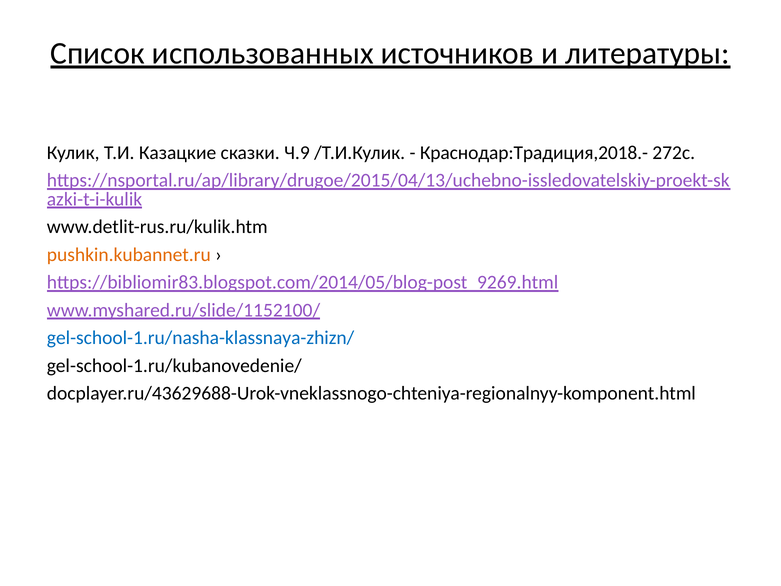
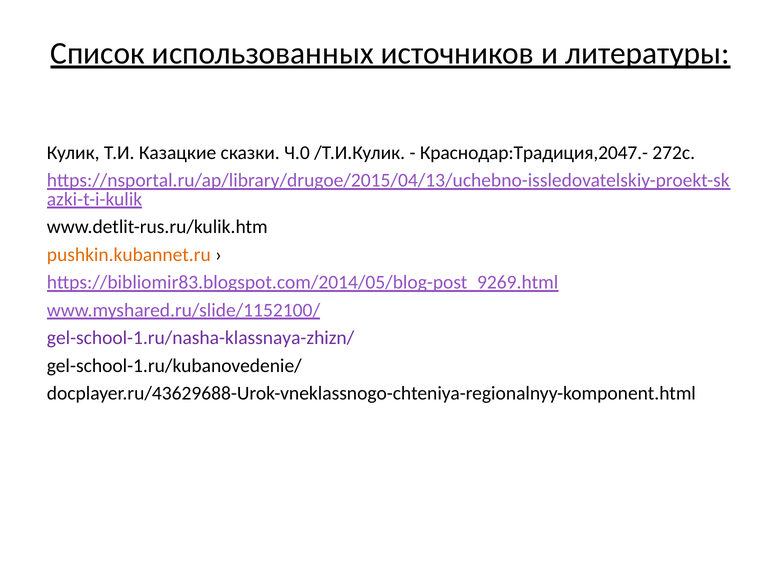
Ч.9: Ч.9 -> Ч.0
Краснодар:Традиция,2018.-: Краснодар:Традиция,2018.- -> Краснодар:Традиция,2047.-
gel-school-1.ru/nasha-klassnaya-zhizn/ colour: blue -> purple
